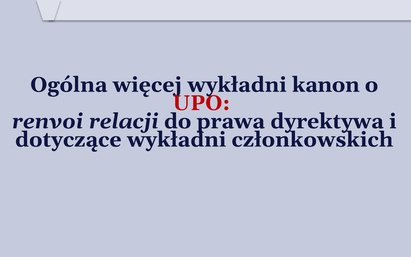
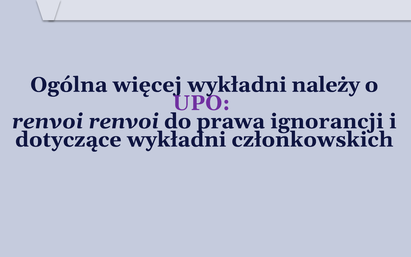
kanon: kanon -> należy
UPO colour: red -> purple
renvoi relacji: relacji -> renvoi
dyrektywa: dyrektywa -> ignorancji
